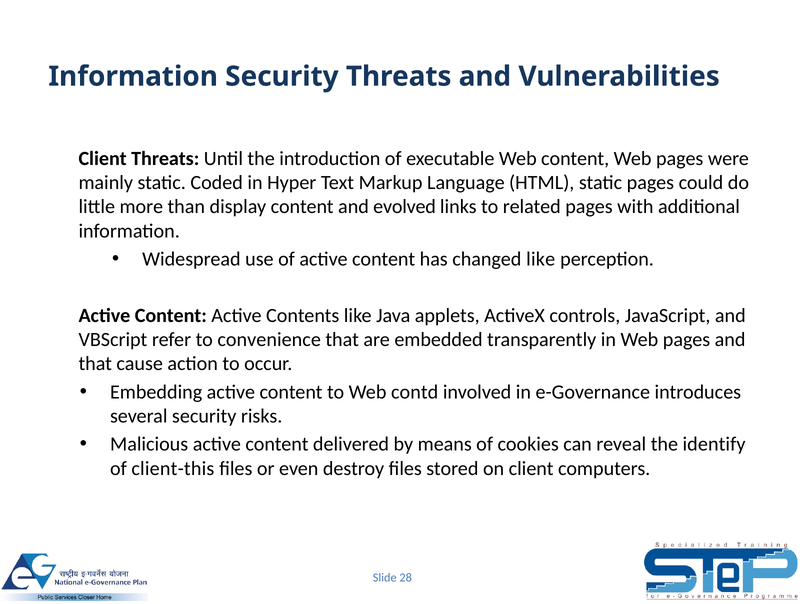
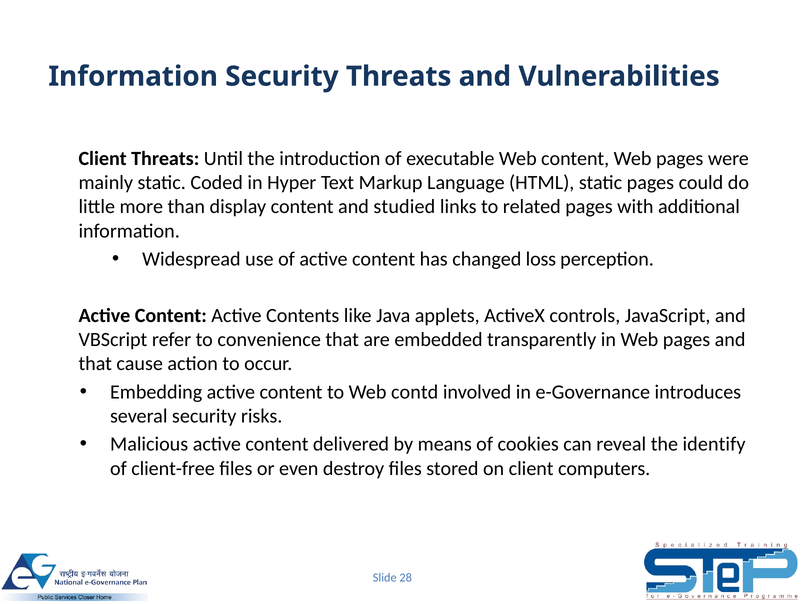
evolved: evolved -> studied
changed like: like -> loss
client-this: client-this -> client-free
